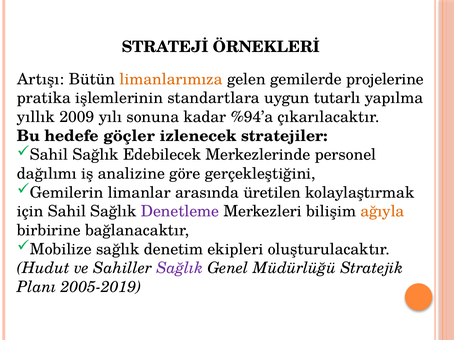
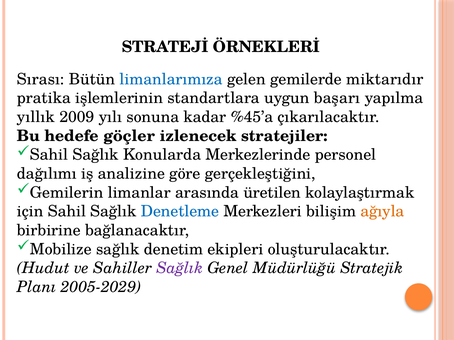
Artışı: Artışı -> Sırası
limanlarımıza colour: orange -> blue
projelerine: projelerine -> miktarıdır
tutarlı: tutarlı -> başarı
%94’a: %94’a -> %45’a
Edebilecek: Edebilecek -> Konularda
Denetleme colour: purple -> blue
2005-2019: 2005-2019 -> 2005-2029
